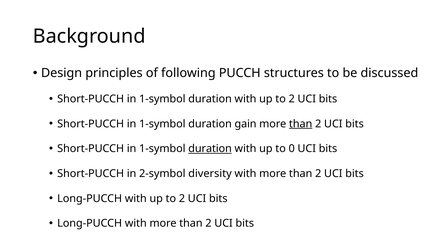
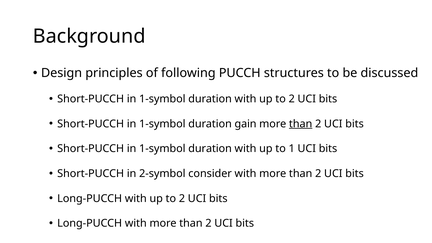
duration at (210, 149) underline: present -> none
0: 0 -> 1
diversity: diversity -> consider
